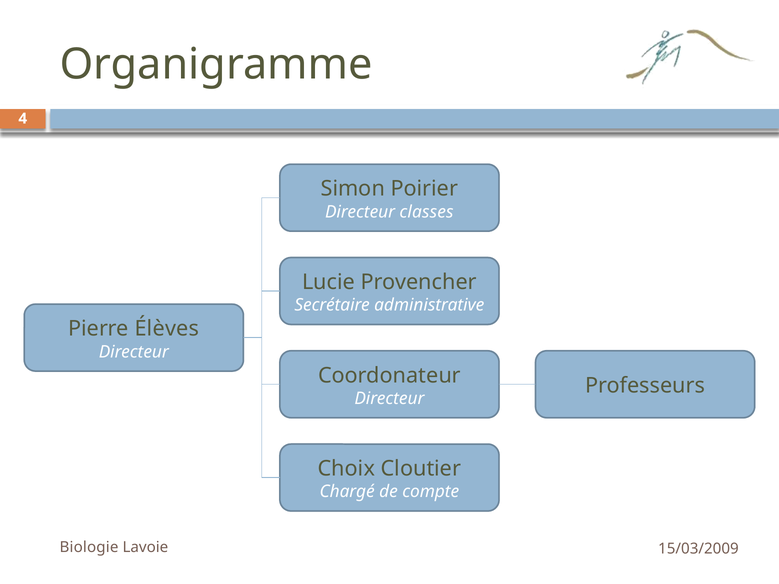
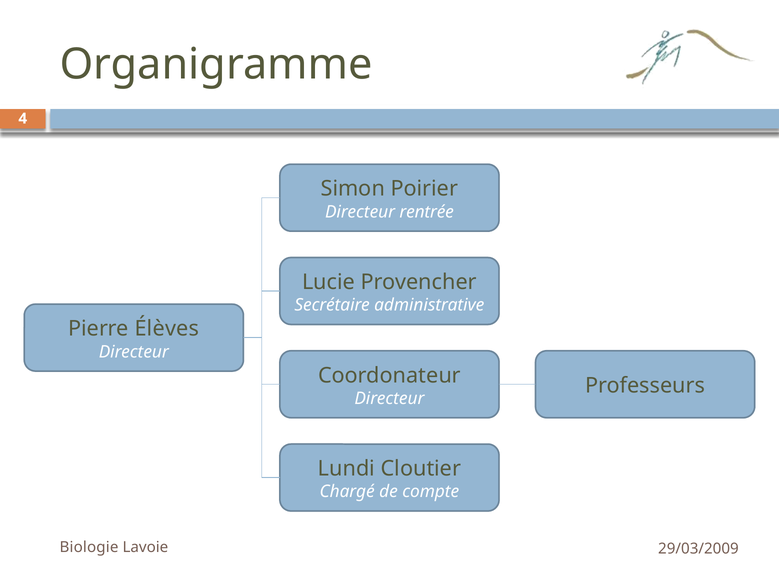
classes: classes -> rentrée
Choix: Choix -> Lundi
15/03/2009: 15/03/2009 -> 29/03/2009
